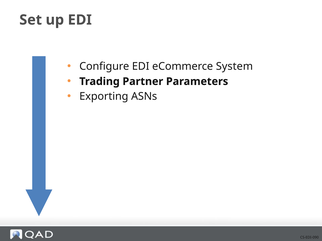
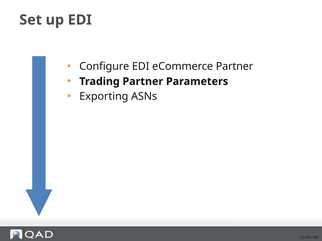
eCommerce System: System -> Partner
